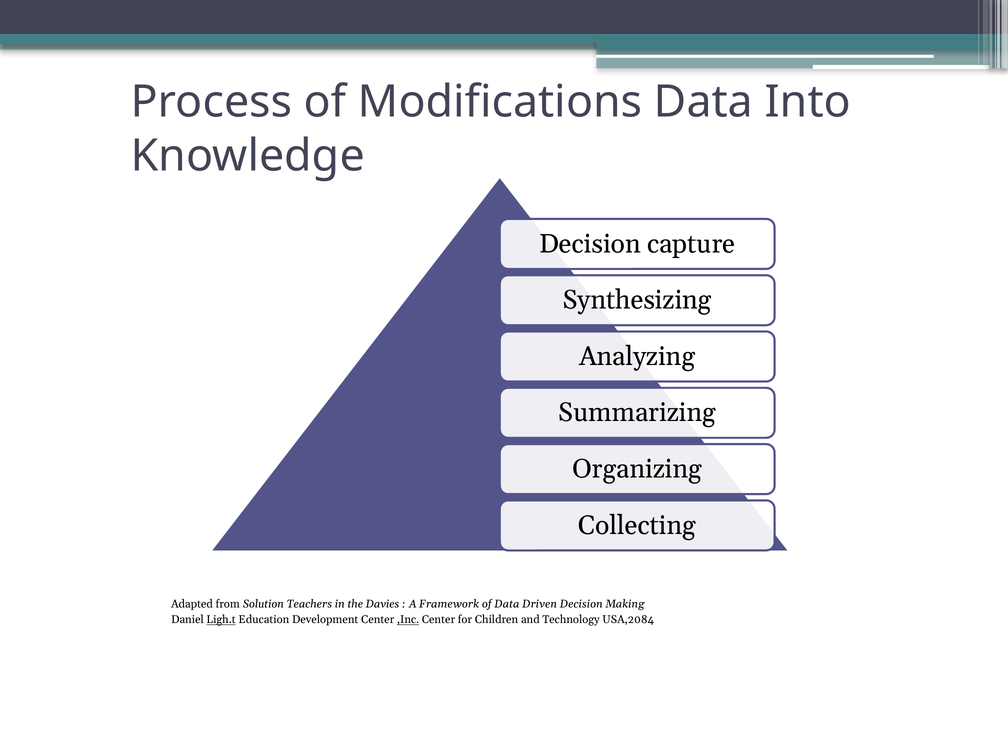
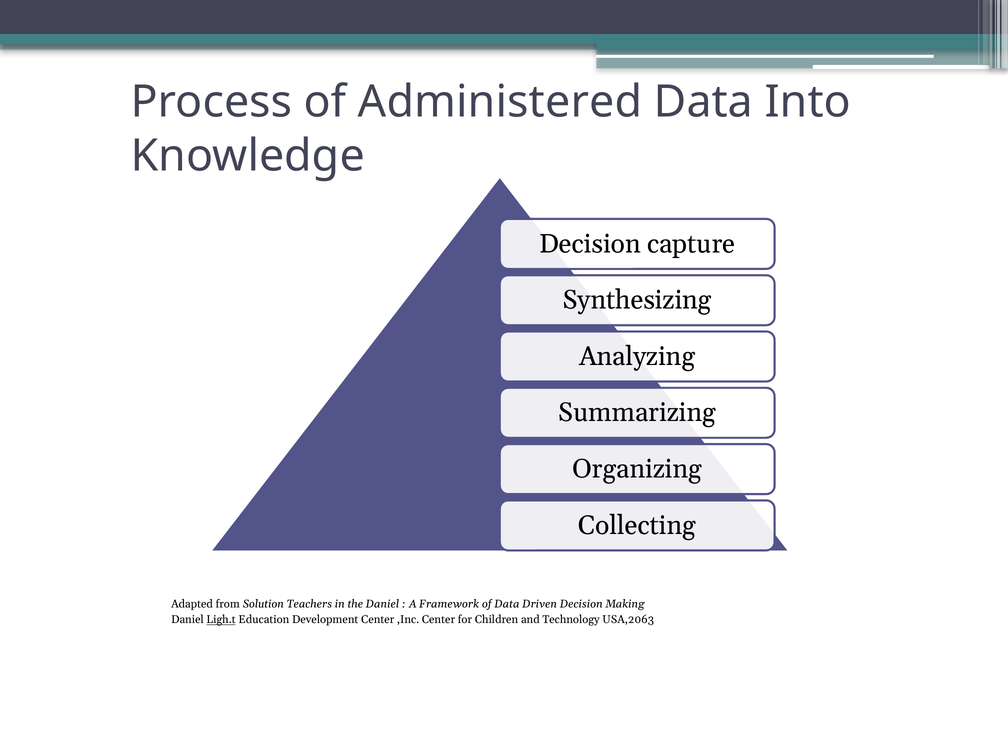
Modifications: Modifications -> Administered
the Davies: Davies -> Daniel
,Inc underline: present -> none
USA,2084: USA,2084 -> USA,2063
